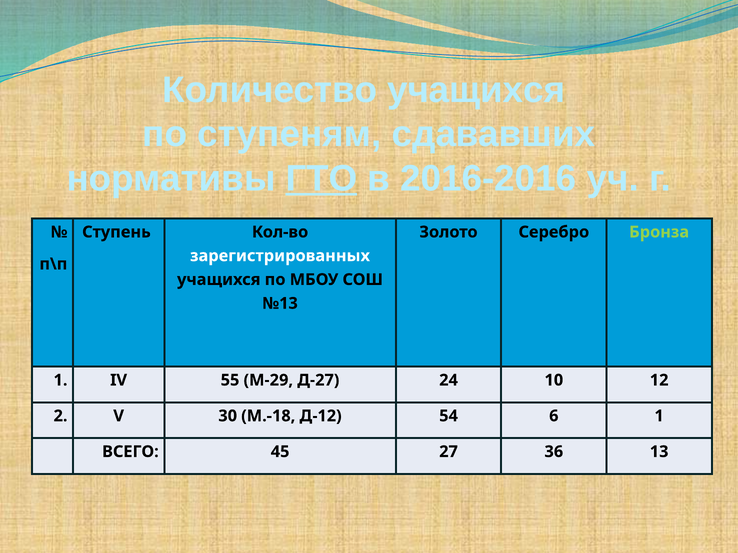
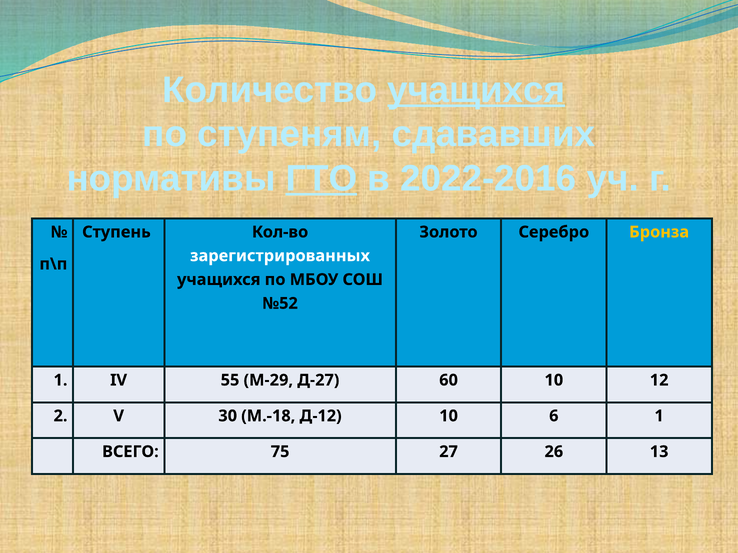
учащихся at (476, 90) underline: none -> present
2016-2016: 2016-2016 -> 2022-2016
Бронза colour: light green -> yellow
№13: №13 -> №52
24: 24 -> 60
Д-12 54: 54 -> 10
45: 45 -> 75
36: 36 -> 26
